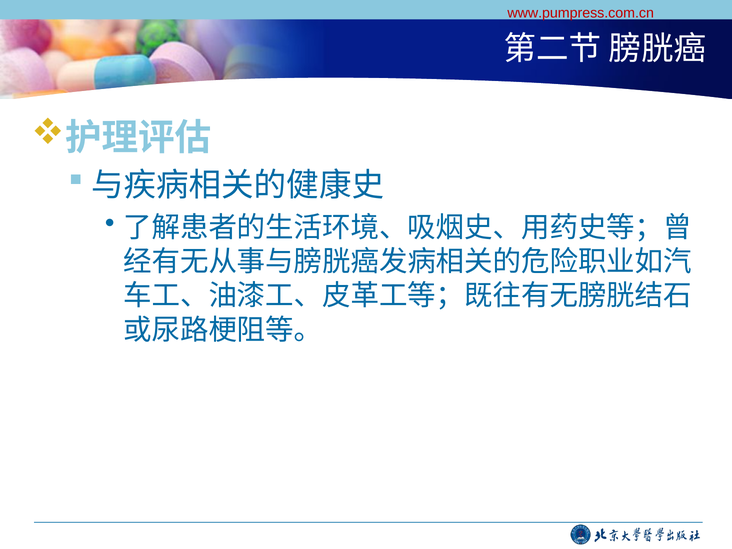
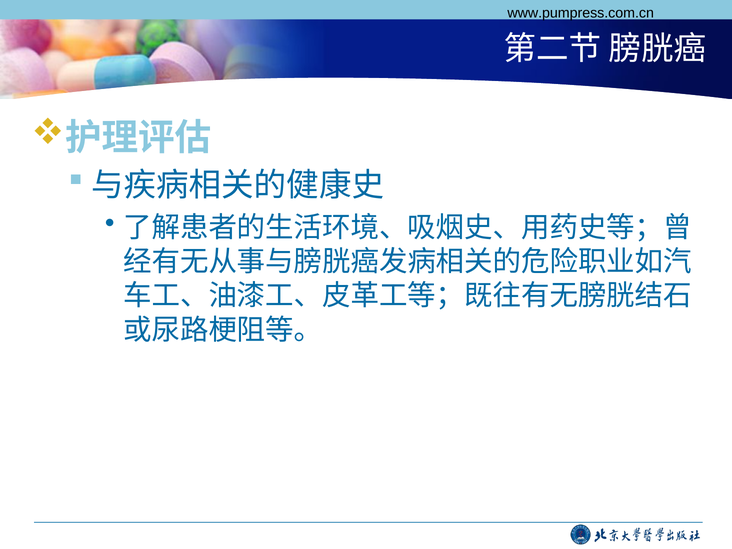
www.pumpress.com.cn colour: red -> black
